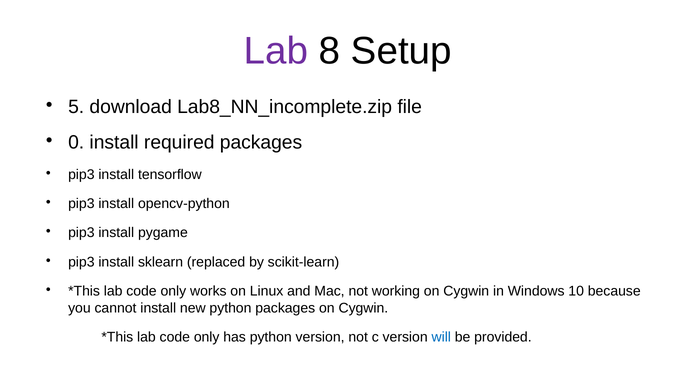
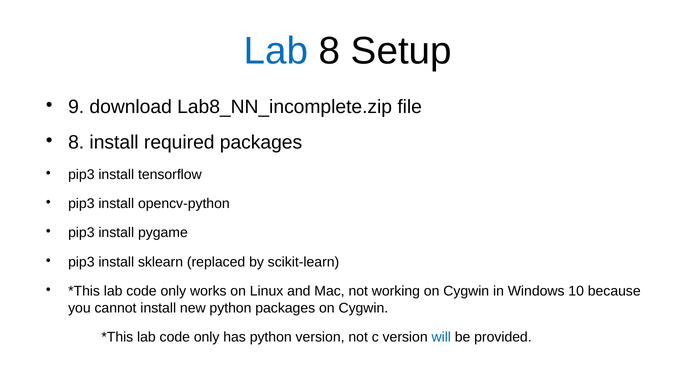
Lab at (276, 51) colour: purple -> blue
5: 5 -> 9
0 at (76, 143): 0 -> 8
